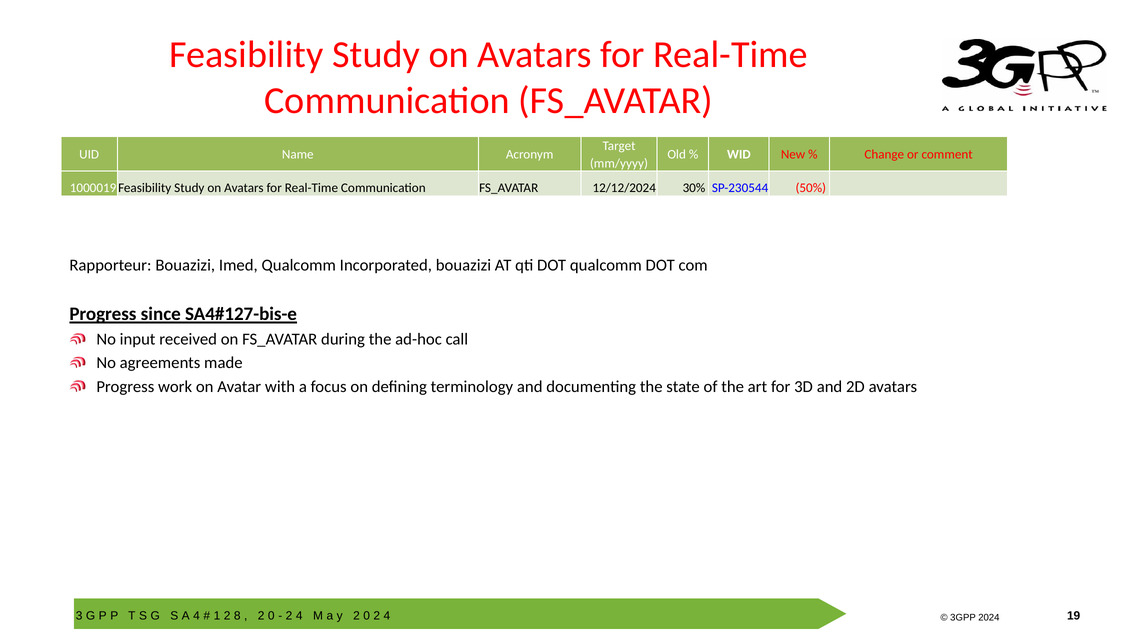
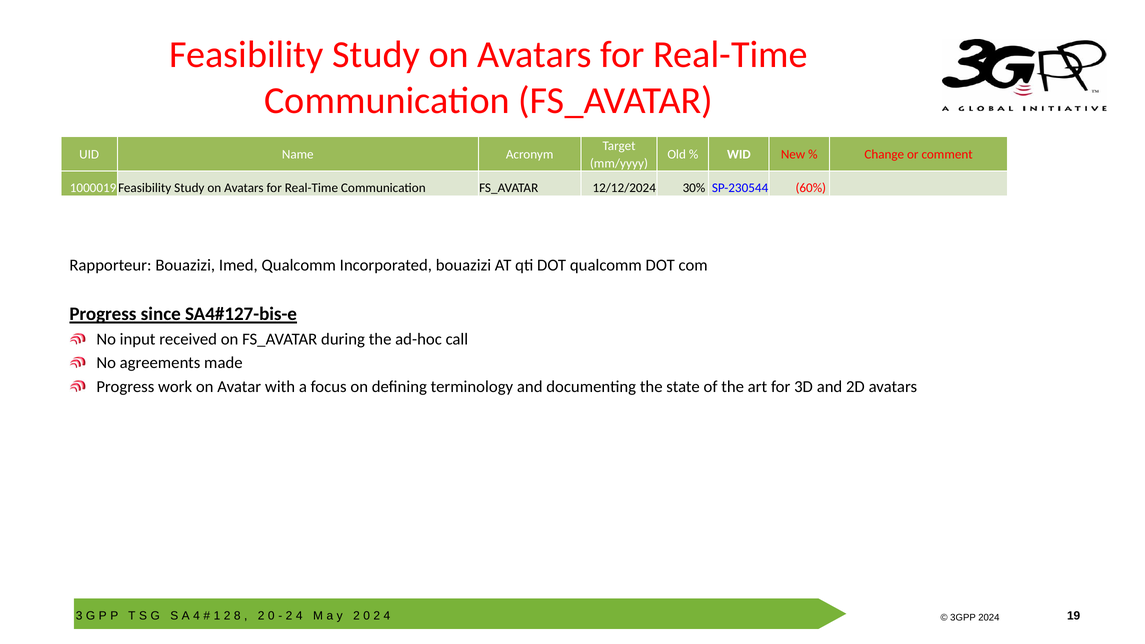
50%: 50% -> 60%
